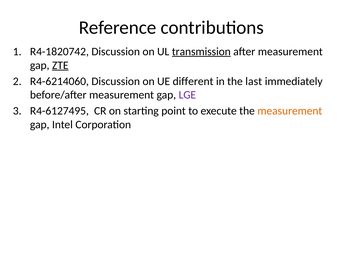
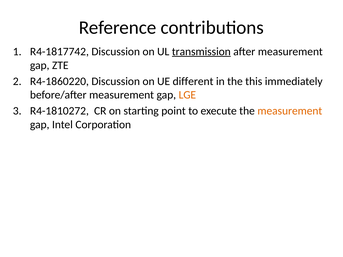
R4-1820742: R4-1820742 -> R4-1817742
ZTE underline: present -> none
R4-6214060: R4-6214060 -> R4-1860220
last: last -> this
LGE colour: purple -> orange
R4-6127495: R4-6127495 -> R4-1810272
